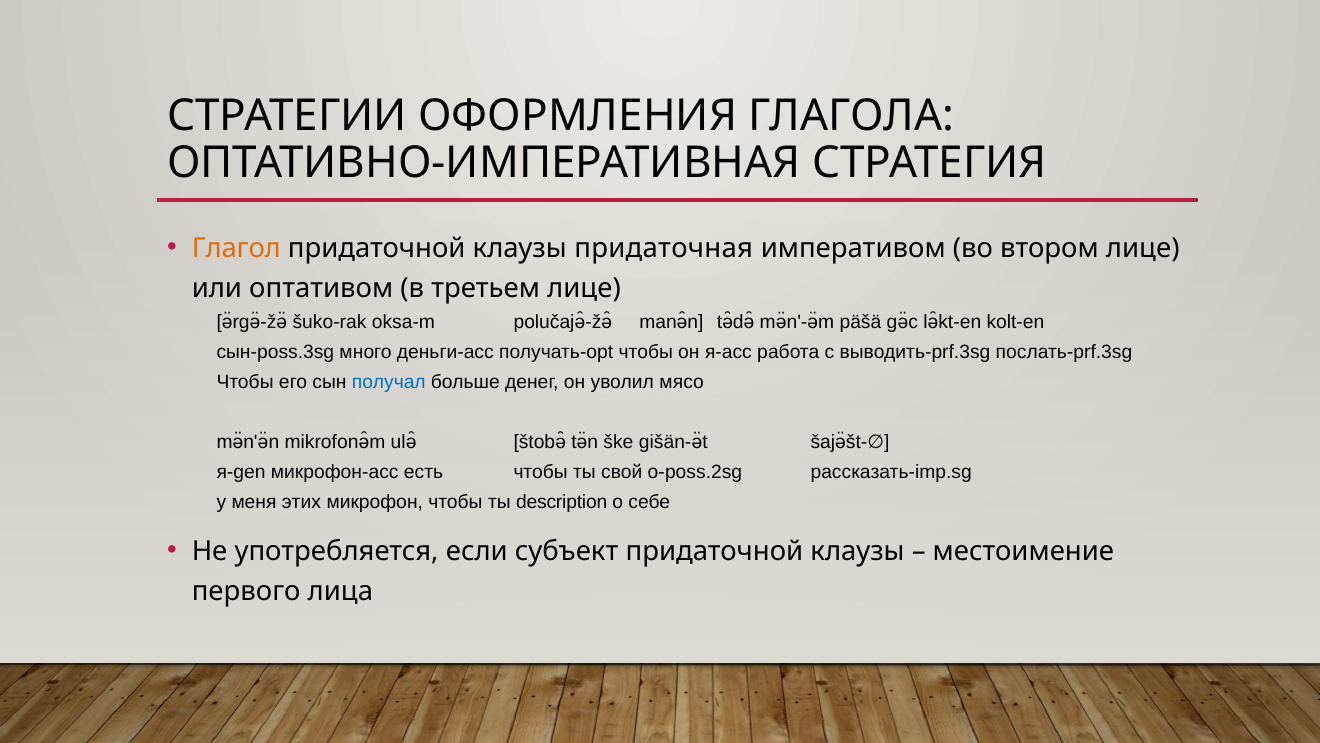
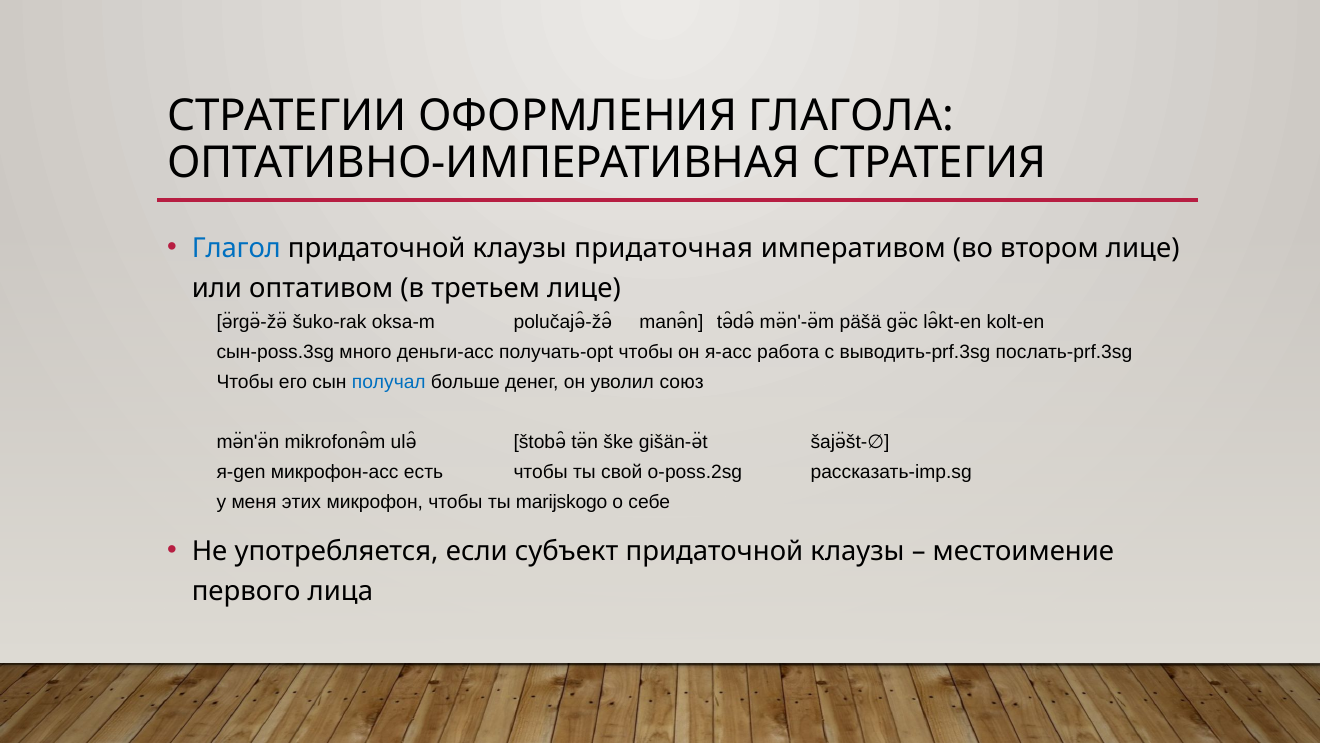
Глагол colour: orange -> blue
мясо: мясо -> союз
description: description -> marijskogo
